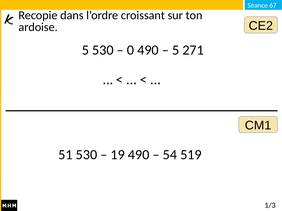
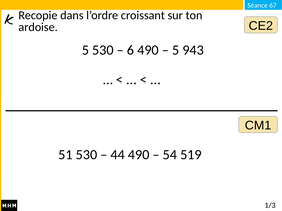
0: 0 -> 6
271: 271 -> 943
19: 19 -> 44
